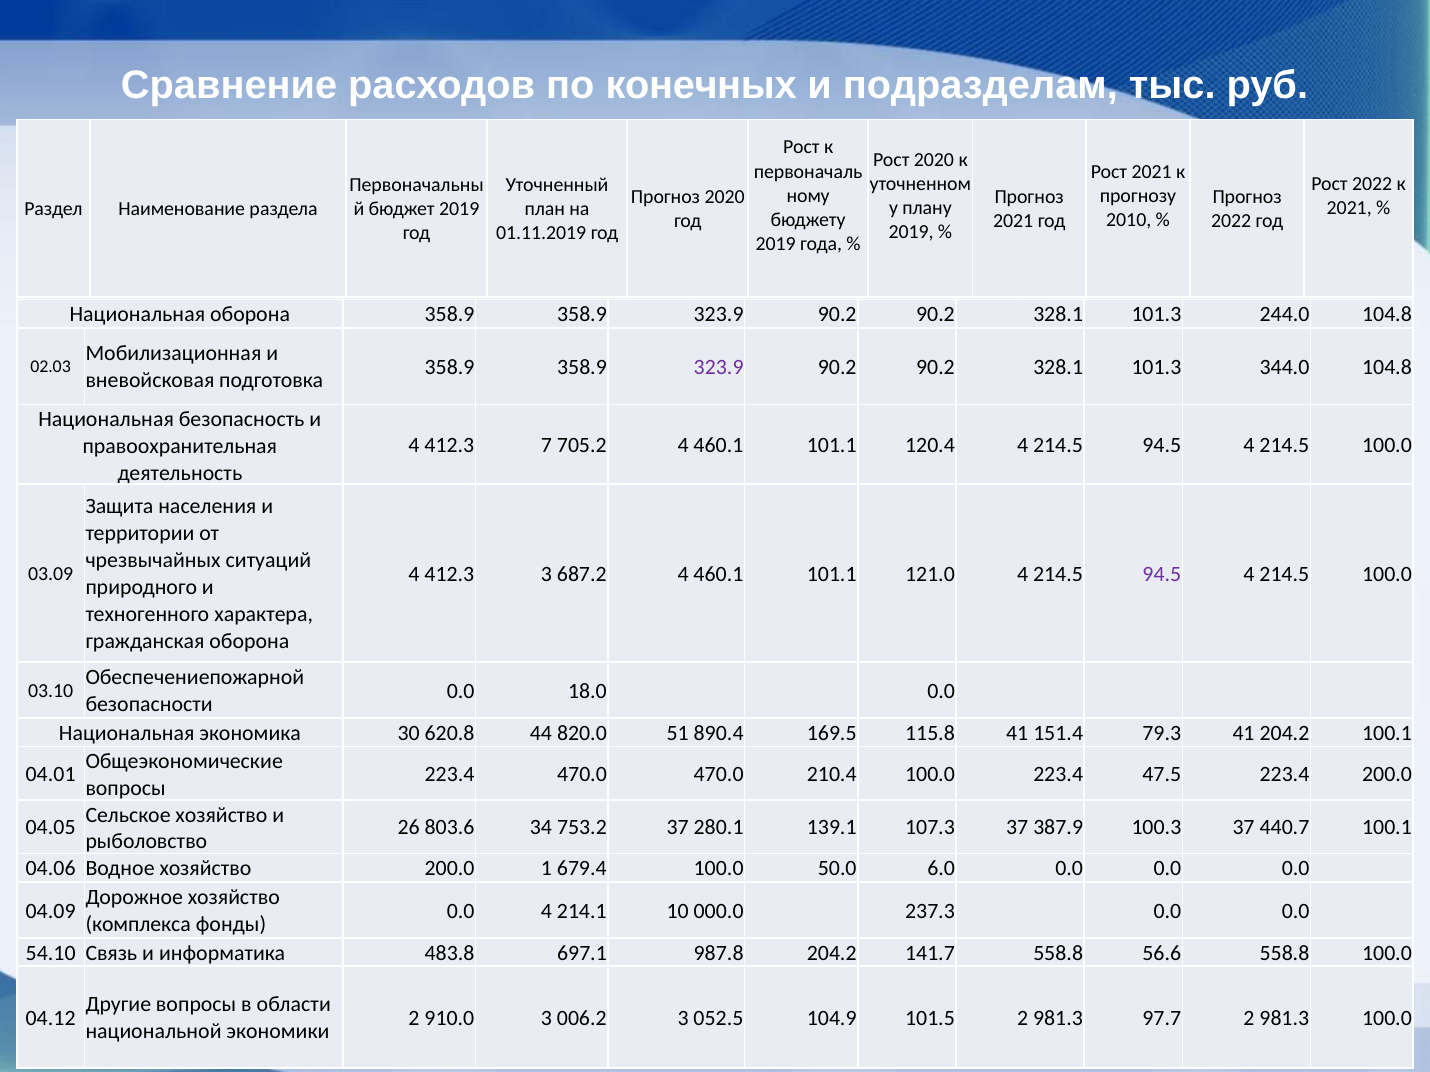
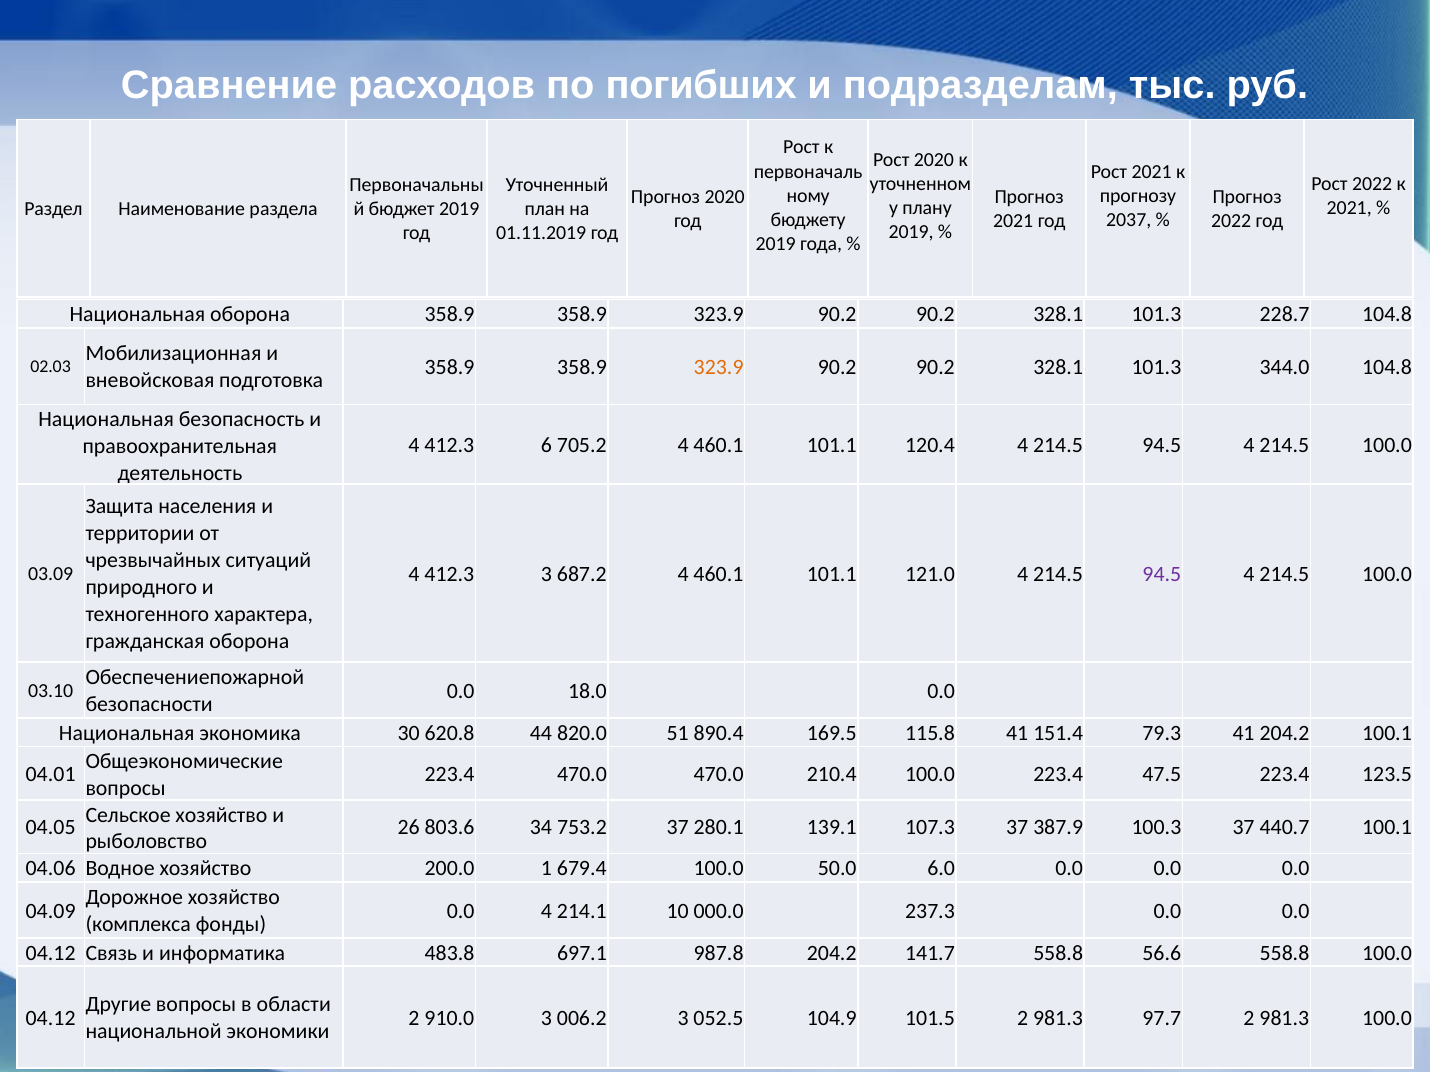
конечных: конечных -> погибших
2010: 2010 -> 2037
244.0: 244.0 -> 228.7
323.9 at (719, 367) colour: purple -> orange
7: 7 -> 6
223.4 200.0: 200.0 -> 123.5
54.10 at (51, 953): 54.10 -> 04.12
